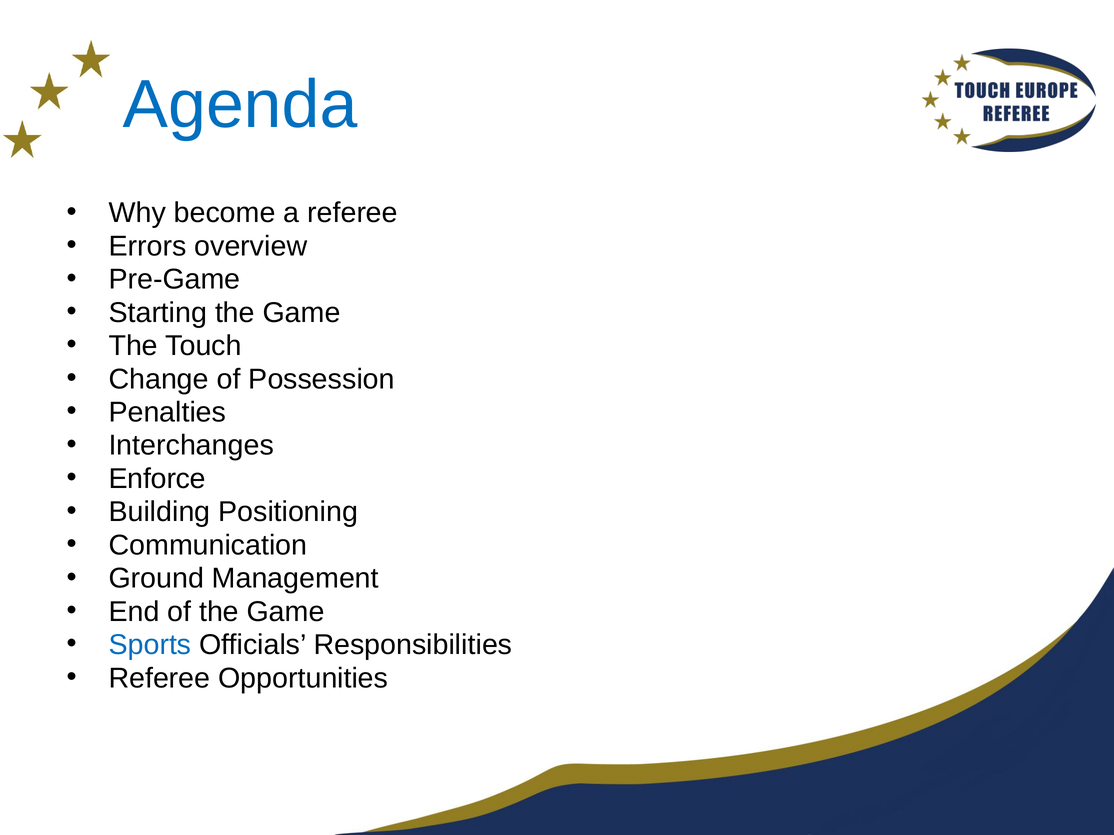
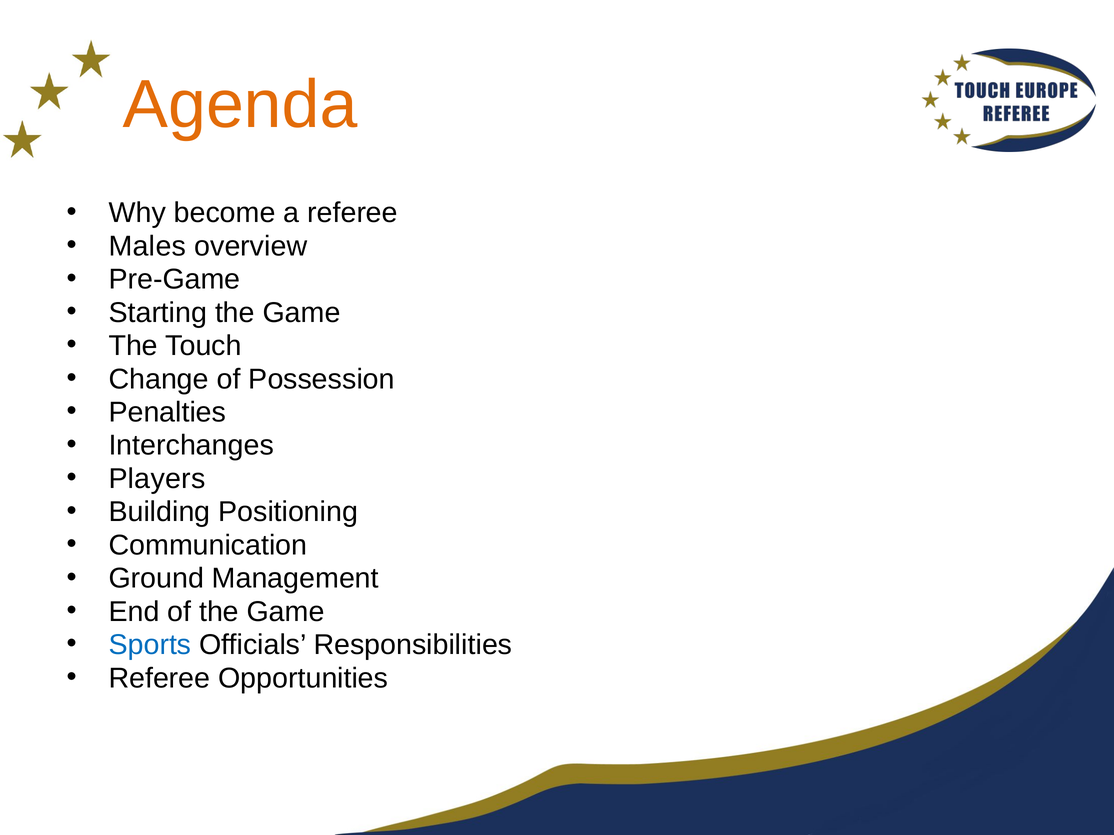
Agenda colour: blue -> orange
Errors: Errors -> Males
Enforce: Enforce -> Players
